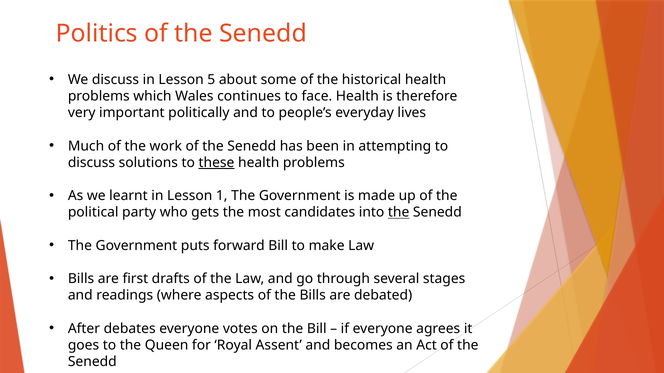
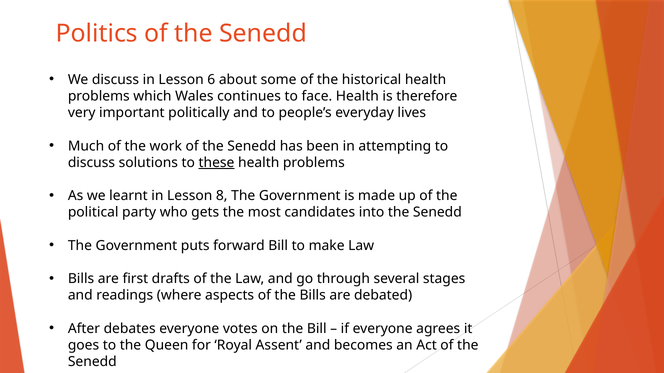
5: 5 -> 6
1: 1 -> 8
the at (399, 213) underline: present -> none
